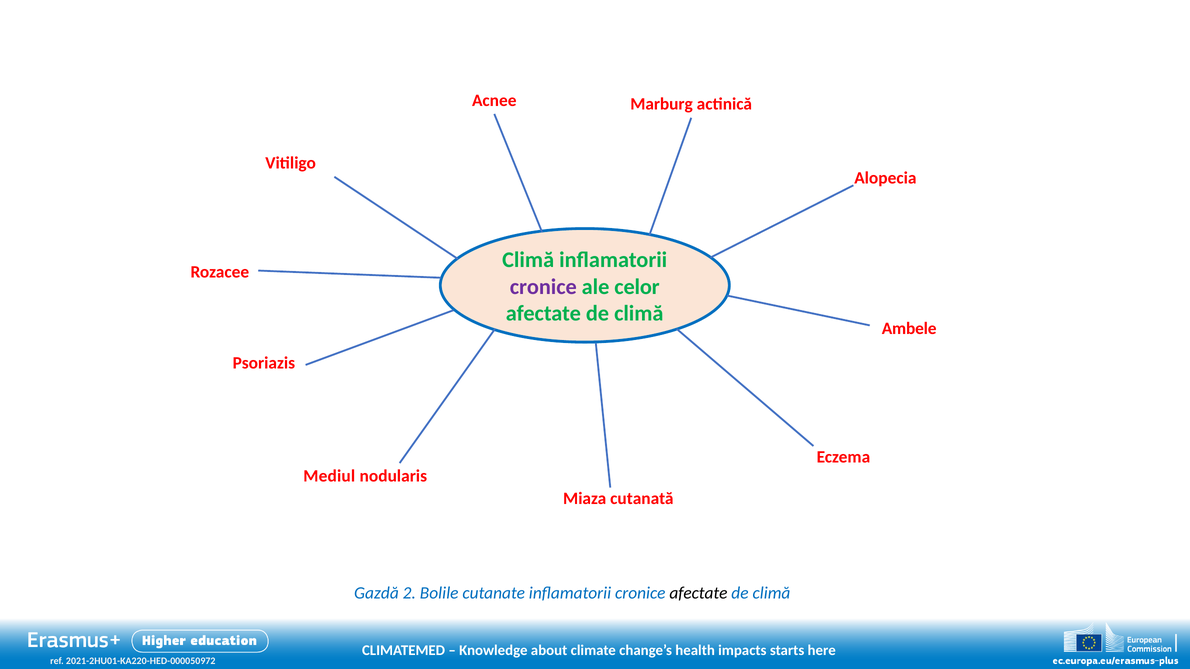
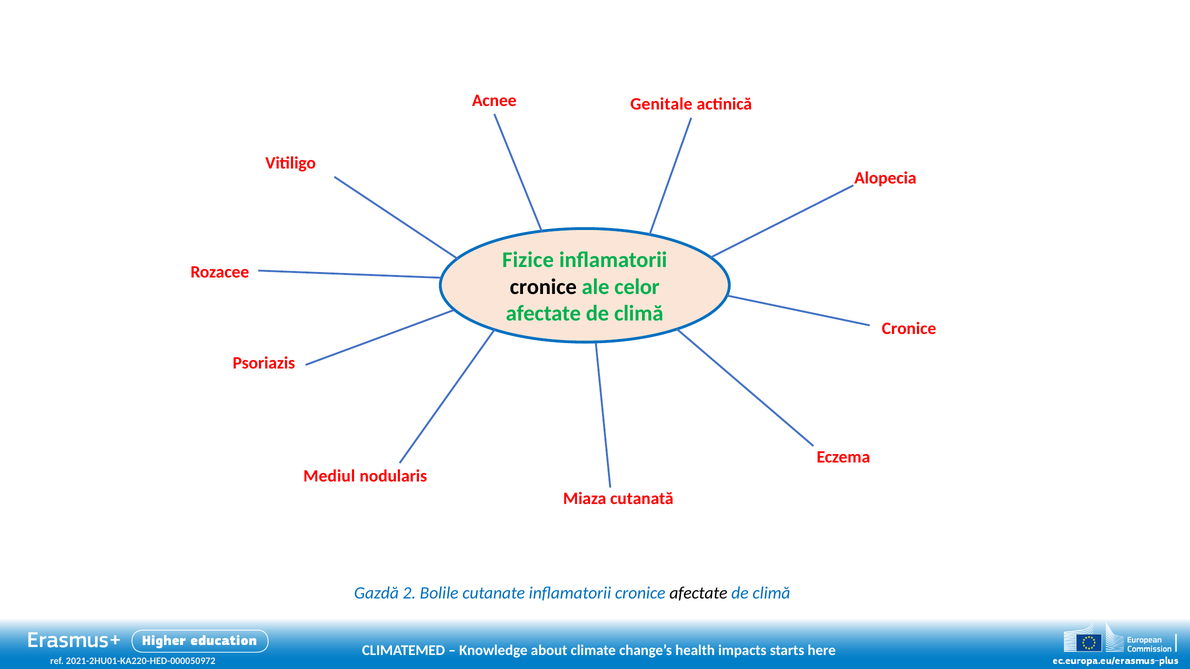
Marburg: Marburg -> Genitale
Climă at (528, 260): Climă -> Fizice
cronice at (543, 287) colour: purple -> black
Ambele at (909, 329): Ambele -> Cronice
